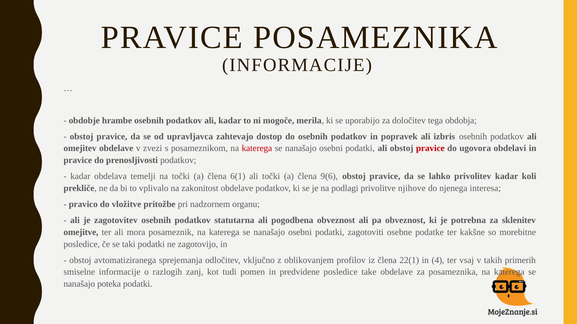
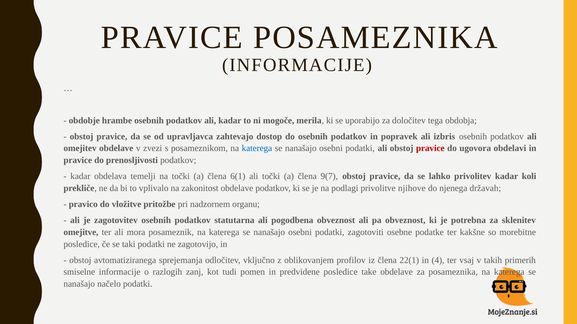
katerega at (257, 149) colour: red -> blue
9(6: 9(6 -> 9(7
interesa: interesa -> državah
poteka: poteka -> načelo
